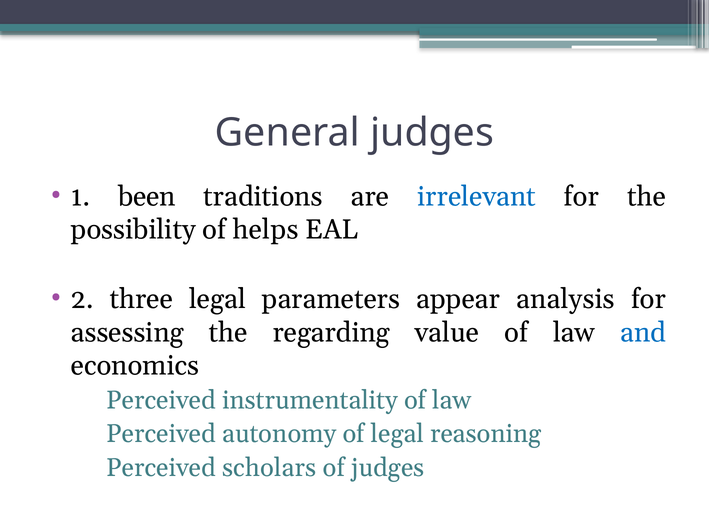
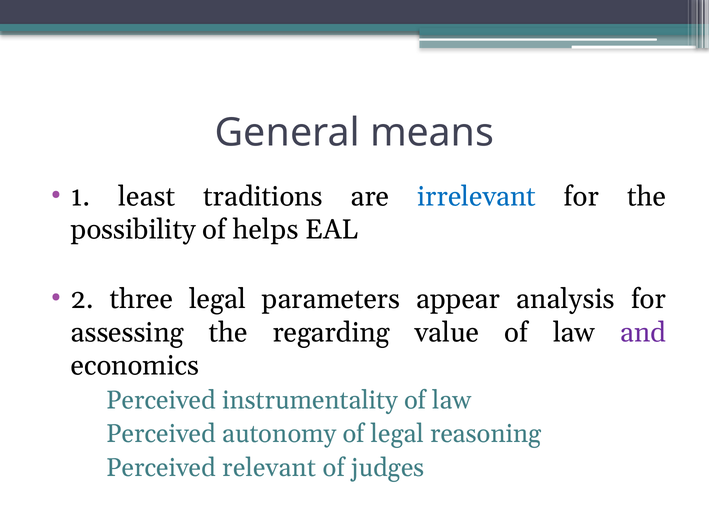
General judges: judges -> means
been: been -> least
and colour: blue -> purple
scholars: scholars -> relevant
